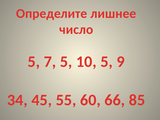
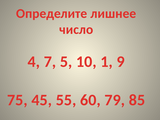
5 at (34, 62): 5 -> 4
10 5: 5 -> 1
34: 34 -> 75
66: 66 -> 79
